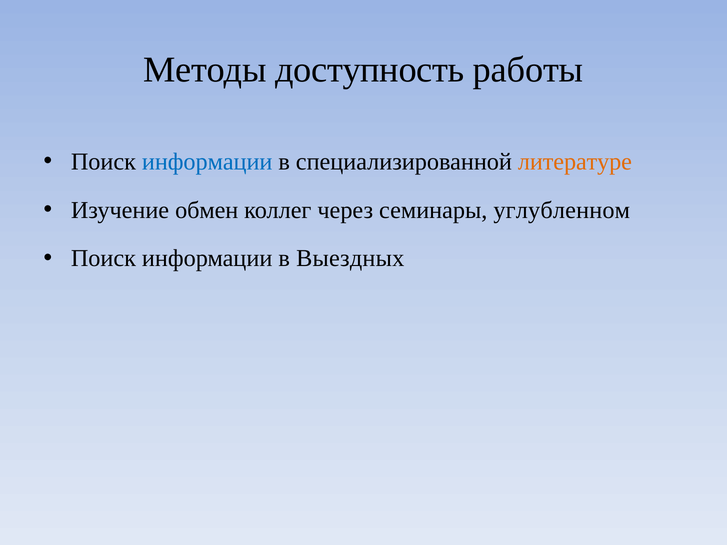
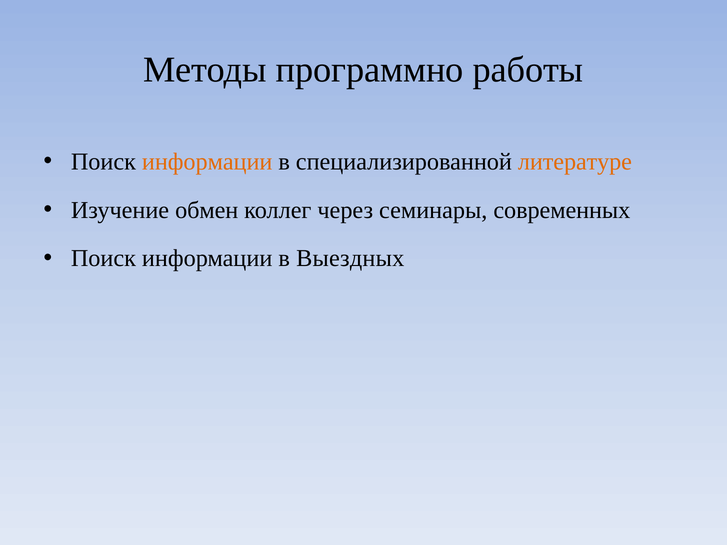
доступность: доступность -> программно
информации at (207, 162) colour: blue -> orange
углубленном: углубленном -> современных
